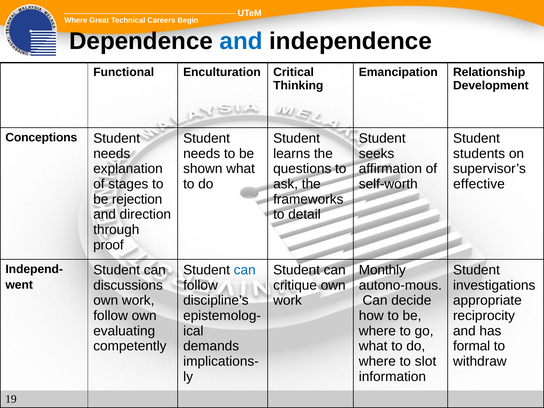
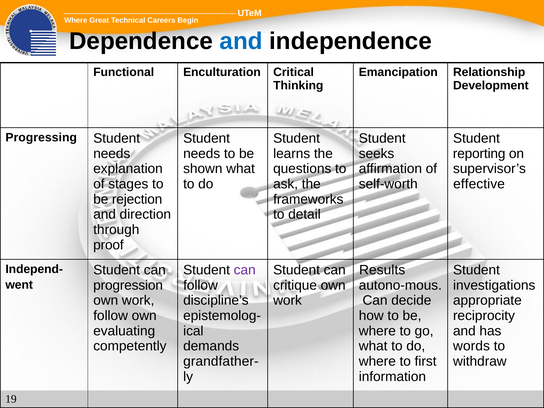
Conceptions: Conceptions -> Progressing
students: students -> reporting
can at (245, 270) colour: blue -> purple
Monthly: Monthly -> Results
discussions: discussions -> progression
formal: formal -> words
implications-: implications- -> grandfather-
slot: slot -> first
